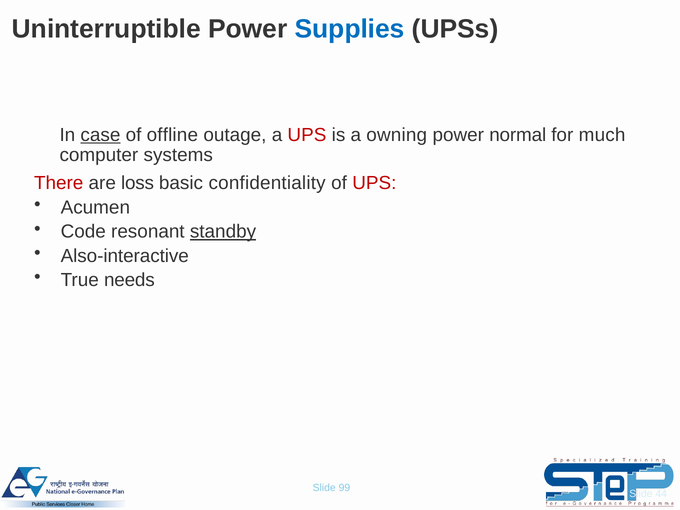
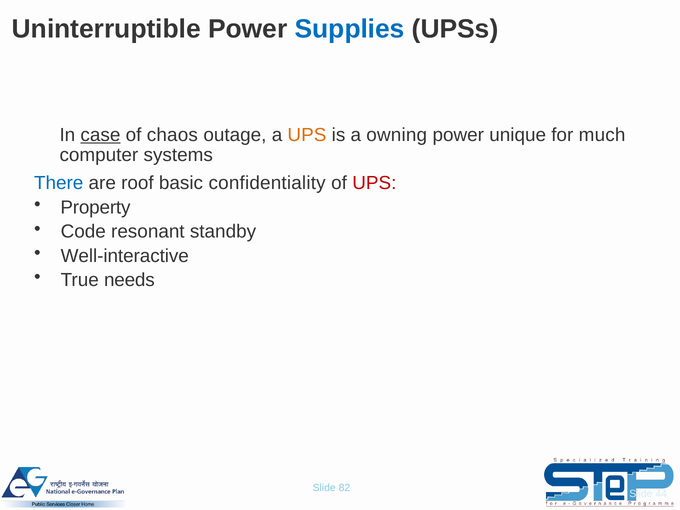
offline: offline -> chaos
UPS at (307, 135) colour: red -> orange
normal: normal -> unique
There colour: red -> blue
loss: loss -> roof
Acumen: Acumen -> Property
standby underline: present -> none
Also-interactive: Also-interactive -> Well-interactive
99: 99 -> 82
